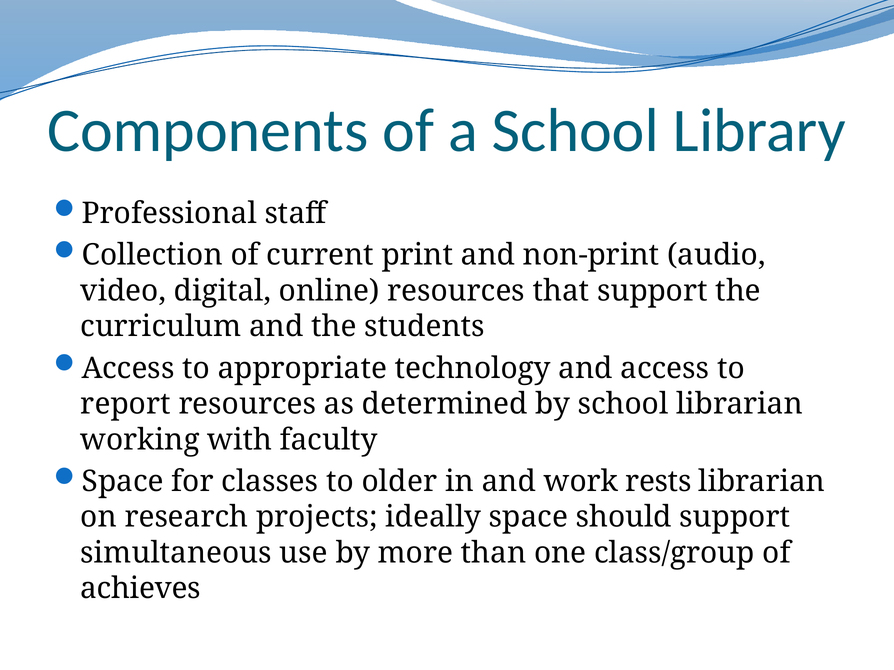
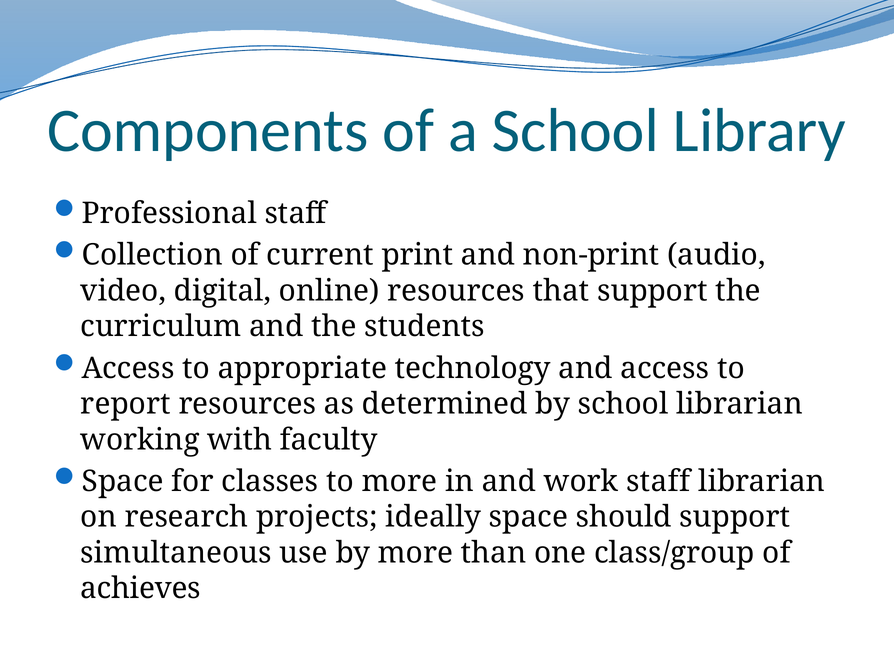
to older: older -> more
work rests: rests -> staff
